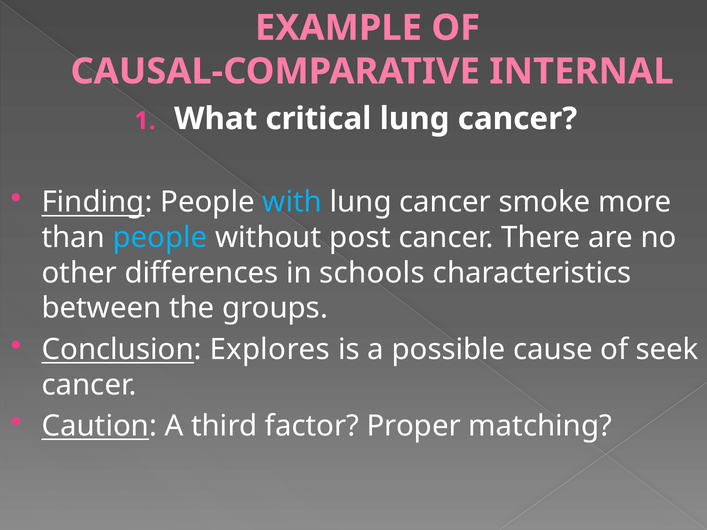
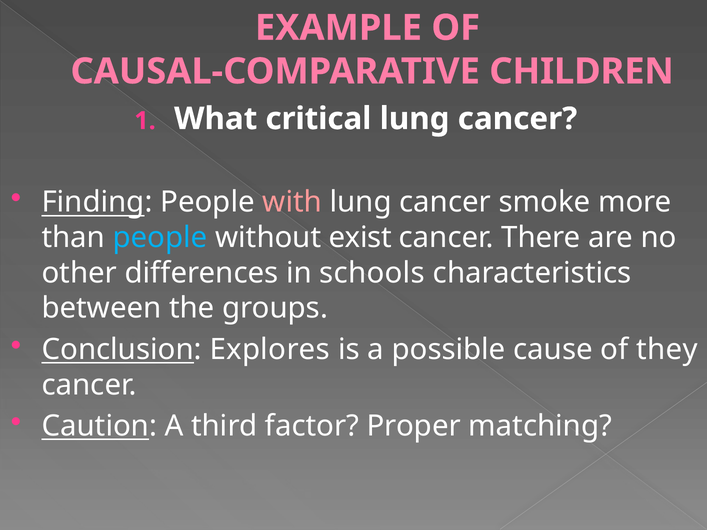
INTERNAL: INTERNAL -> CHILDREN
with colour: light blue -> pink
post: post -> exist
seek: seek -> they
